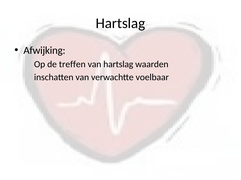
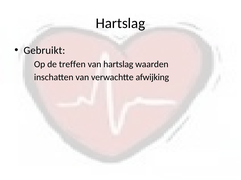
Afwijking: Afwijking -> Gebruikt
voelbaar: voelbaar -> afwijking
